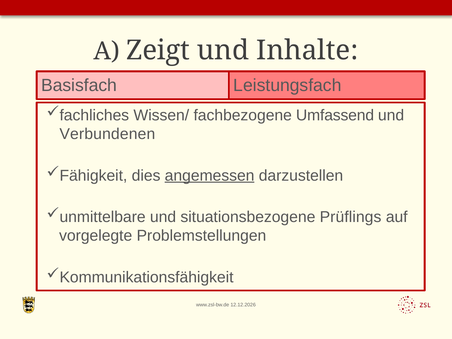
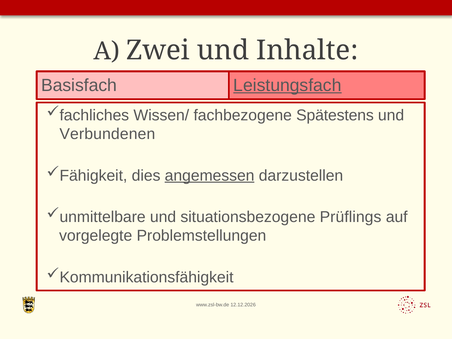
Zeigt: Zeigt -> Zwei
Leistungsfach underline: none -> present
Umfassend: Umfassend -> Spätestens
